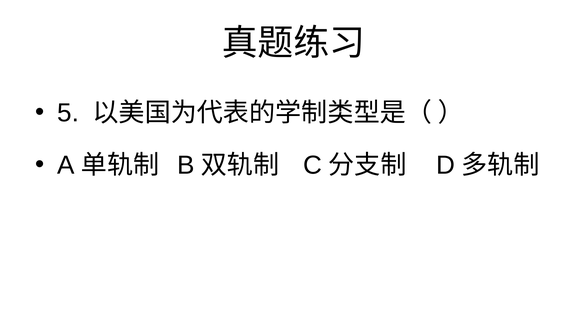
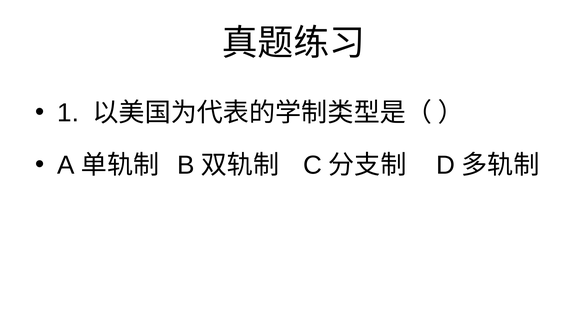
5: 5 -> 1
